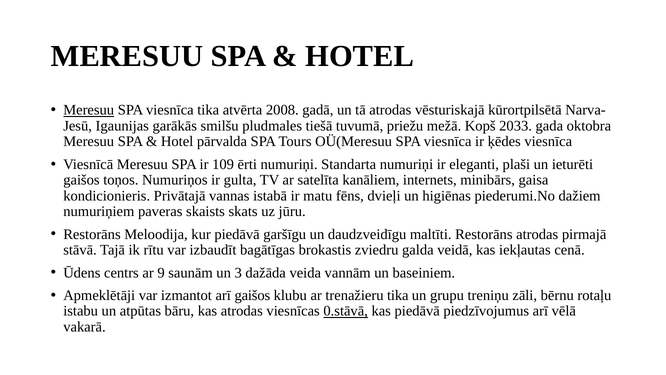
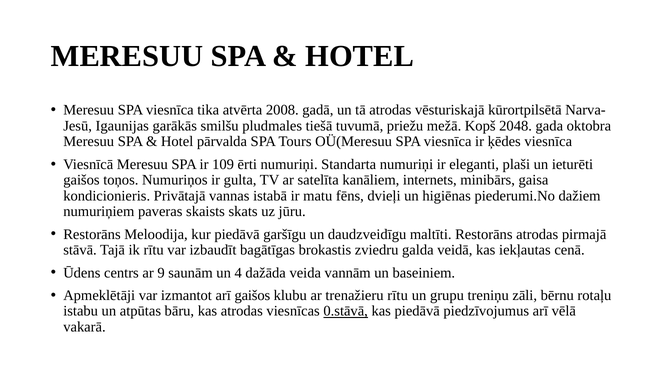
Meresuu at (89, 110) underline: present -> none
2033: 2033 -> 2048
3: 3 -> 4
trenažieru tika: tika -> rītu
